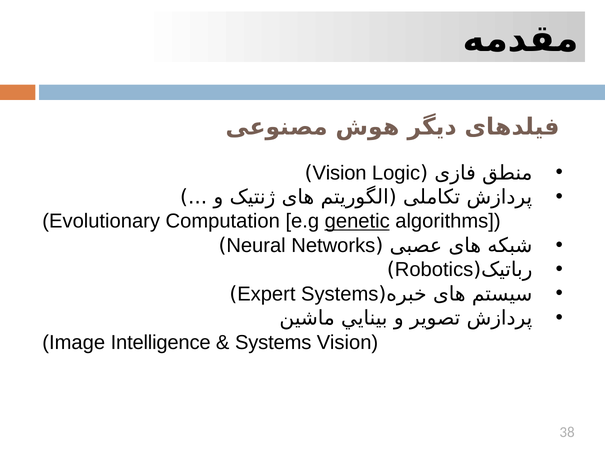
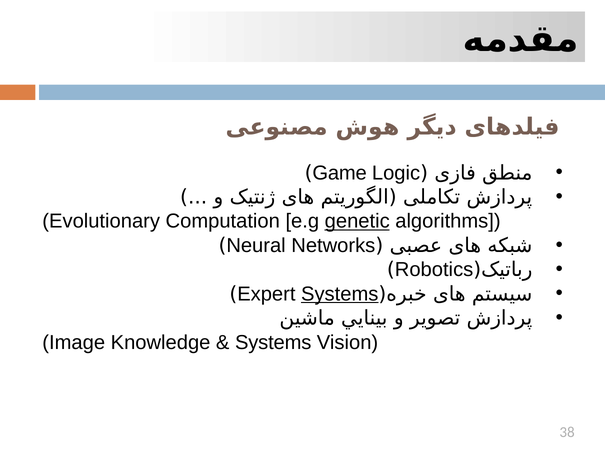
Vision at (340, 173): Vision -> Game
Systems at (340, 294) underline: none -> present
Intelligence: Intelligence -> Knowledge
